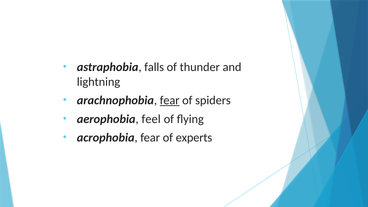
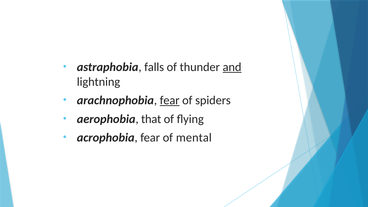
and underline: none -> present
feel: feel -> that
experts: experts -> mental
